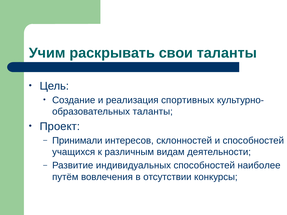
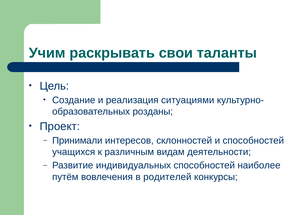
спортивных: спортивных -> ситуациями
таланты at (153, 112): таланты -> розданы
отсутствии: отсутствии -> родителей
